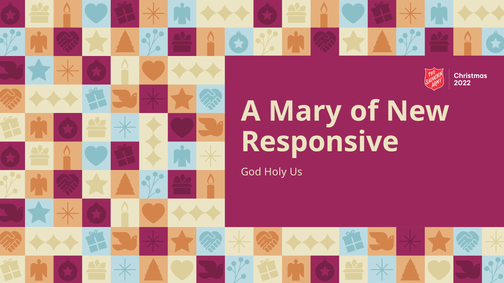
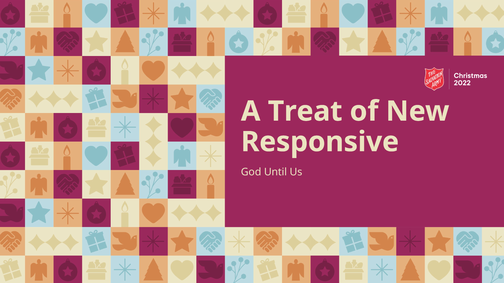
Mary: Mary -> Treat
Holy: Holy -> Until
